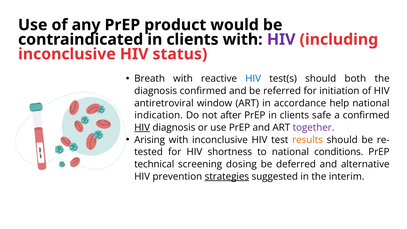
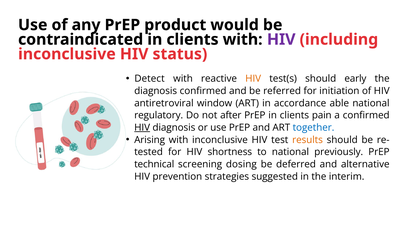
Breath: Breath -> Detect
HIV at (253, 79) colour: blue -> orange
both: both -> early
help: help -> able
indication: indication -> regulatory
safe: safe -> pain
together colour: purple -> blue
conditions: conditions -> previously
strategies underline: present -> none
